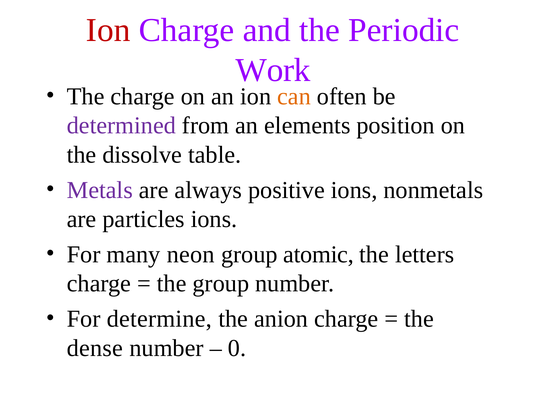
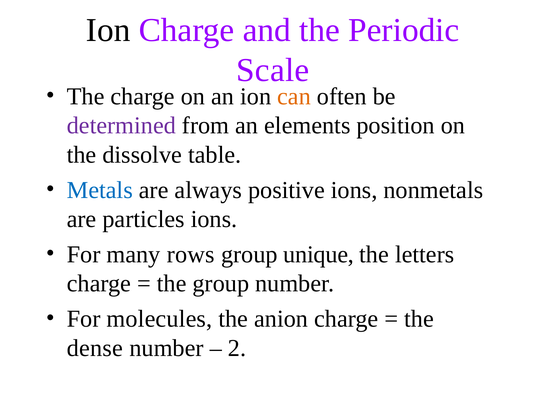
Ion at (108, 30) colour: red -> black
Work: Work -> Scale
Metals colour: purple -> blue
neon: neon -> rows
atomic: atomic -> unique
determine: determine -> molecules
0: 0 -> 2
